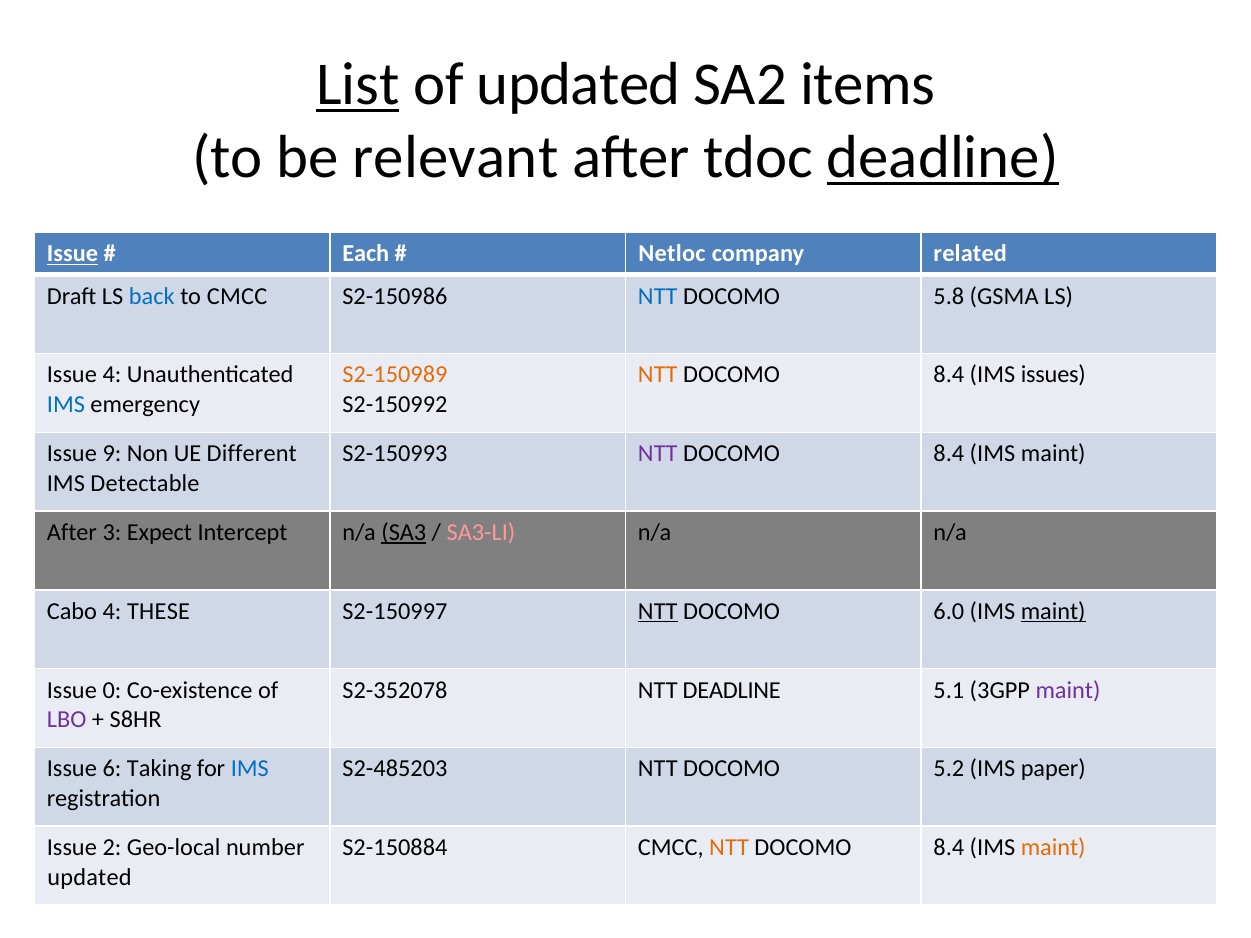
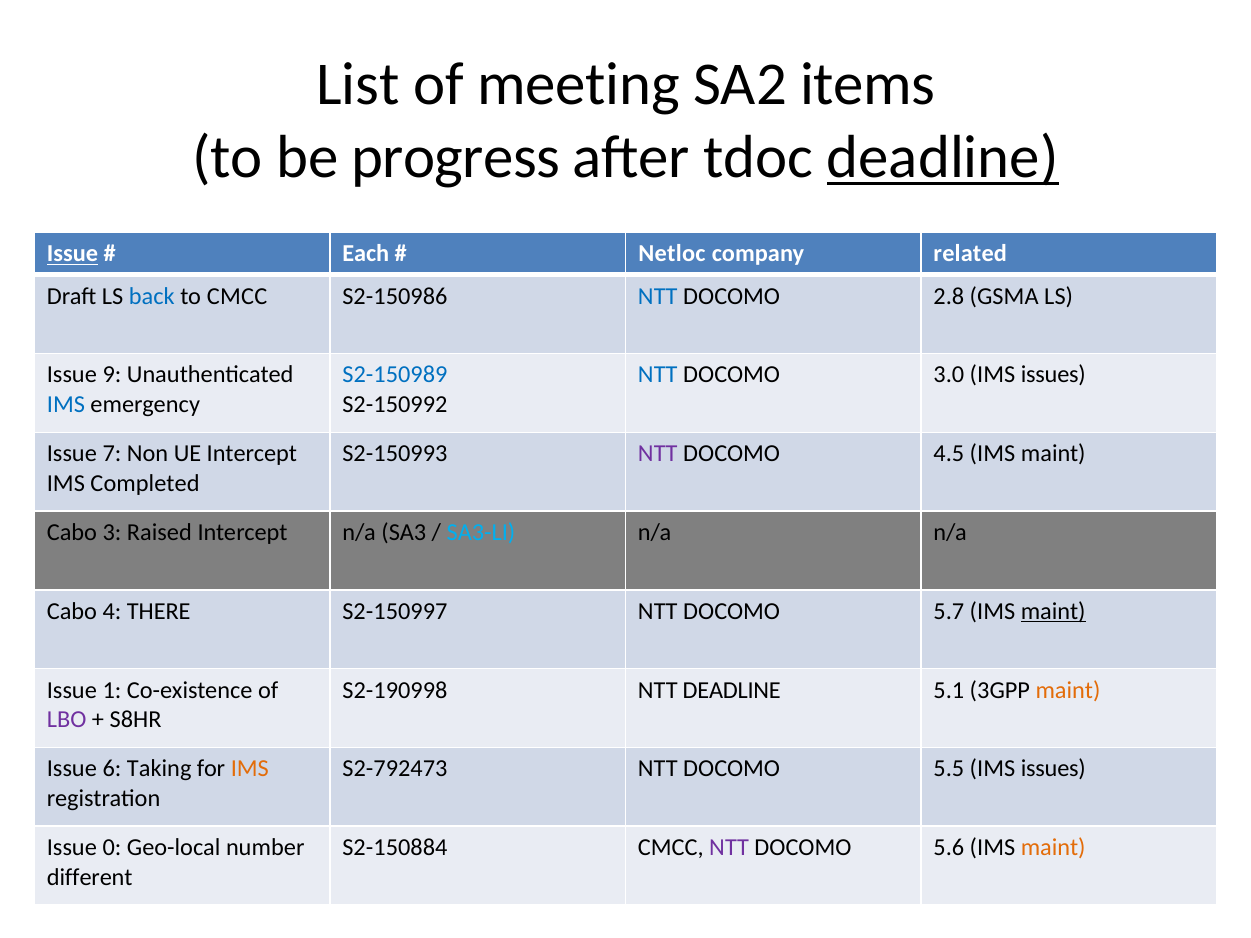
List underline: present -> none
of updated: updated -> meeting
relevant: relevant -> progress
5.8: 5.8 -> 2.8
Issue 4: 4 -> 9
S2-150989 colour: orange -> blue
NTT at (658, 375) colour: orange -> blue
8.4 at (949, 375): 8.4 -> 3.0
9: 9 -> 7
UE Different: Different -> Intercept
8.4 at (949, 454): 8.4 -> 4.5
Detectable: Detectable -> Completed
After at (72, 533): After -> Cabo
Expect: Expect -> Raised
SA3 underline: present -> none
SA3-LI colour: pink -> light blue
THESE: THESE -> THERE
NTT at (658, 611) underline: present -> none
6.0: 6.0 -> 5.7
0: 0 -> 1
S2-352078: S2-352078 -> S2-190998
maint at (1068, 690) colour: purple -> orange
IMS at (250, 769) colour: blue -> orange
S2-485203: S2-485203 -> S2-792473
5.2: 5.2 -> 5.5
paper at (1053, 769): paper -> issues
2: 2 -> 0
NTT at (729, 848) colour: orange -> purple
8.4 at (949, 848): 8.4 -> 5.6
updated at (89, 877): updated -> different
